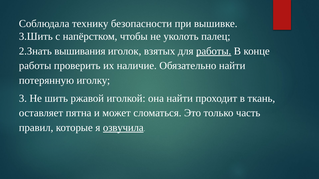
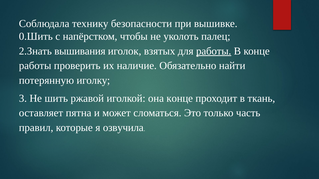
3.Шить: 3.Шить -> 0.Шить
она найти: найти -> конце
озвучила underline: present -> none
